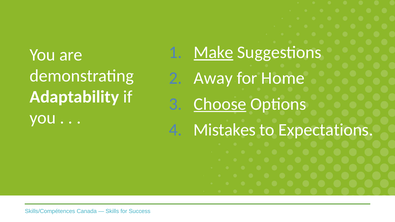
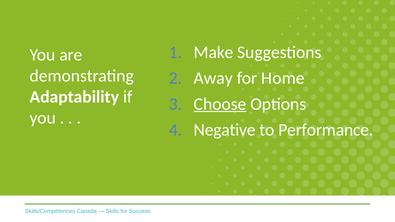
Make underline: present -> none
Mistakes: Mistakes -> Negative
Expectations: Expectations -> Performance
